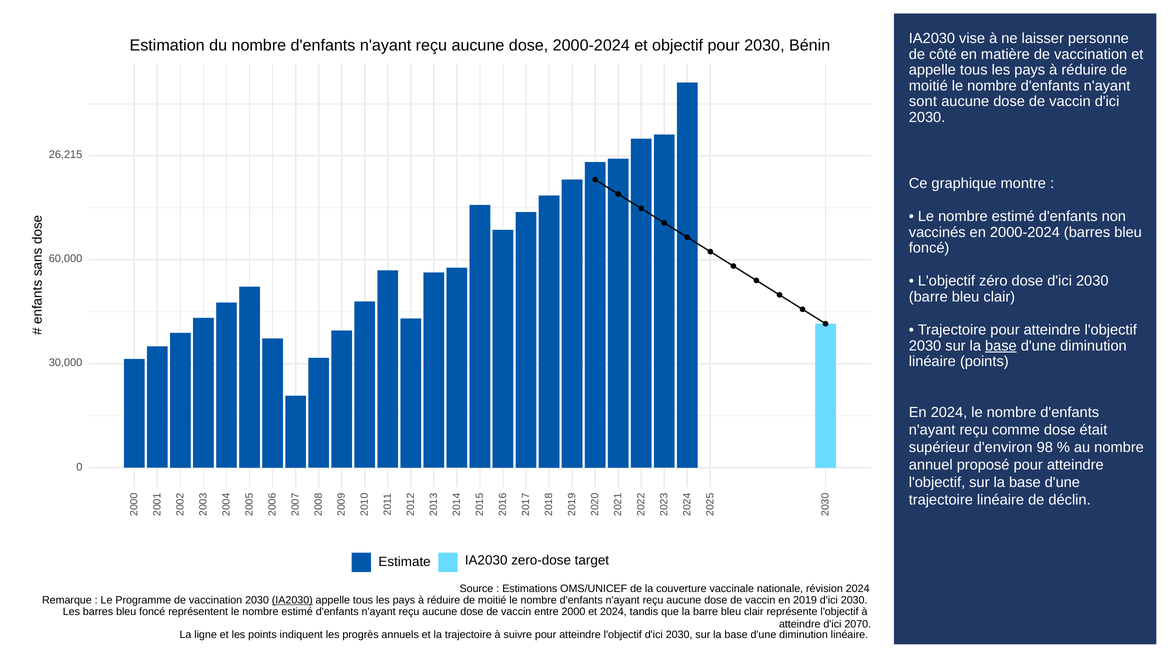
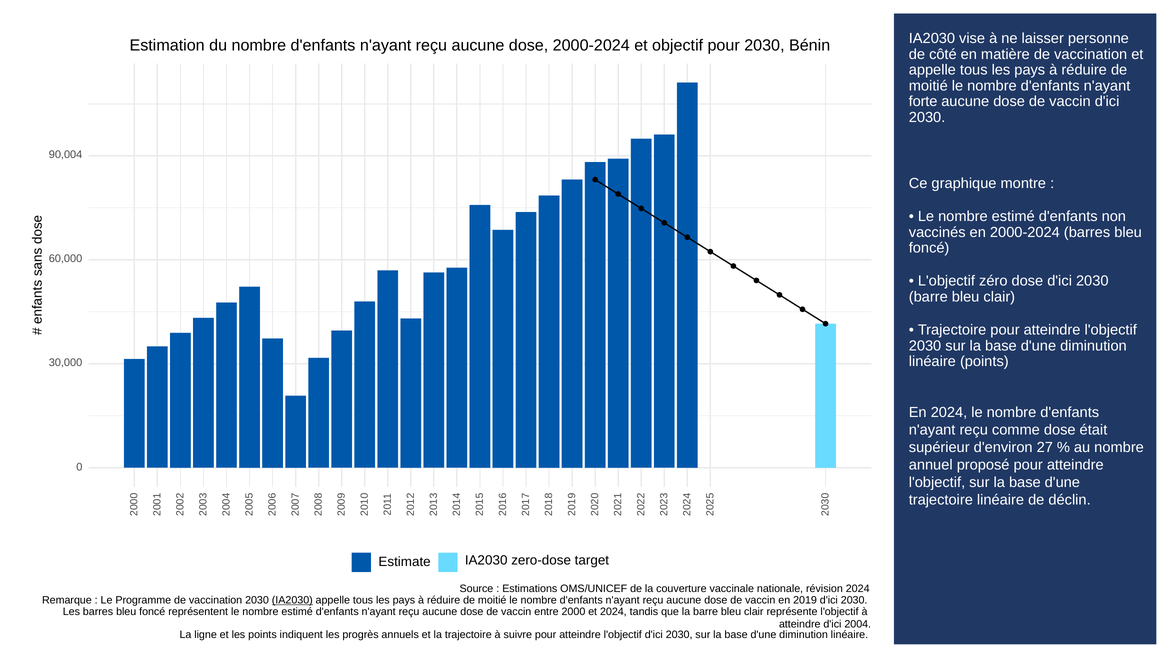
sont: sont -> forte
26,215: 26,215 -> 90,004
base at (1001, 346) underline: present -> none
98: 98 -> 27
2070: 2070 -> 2004
